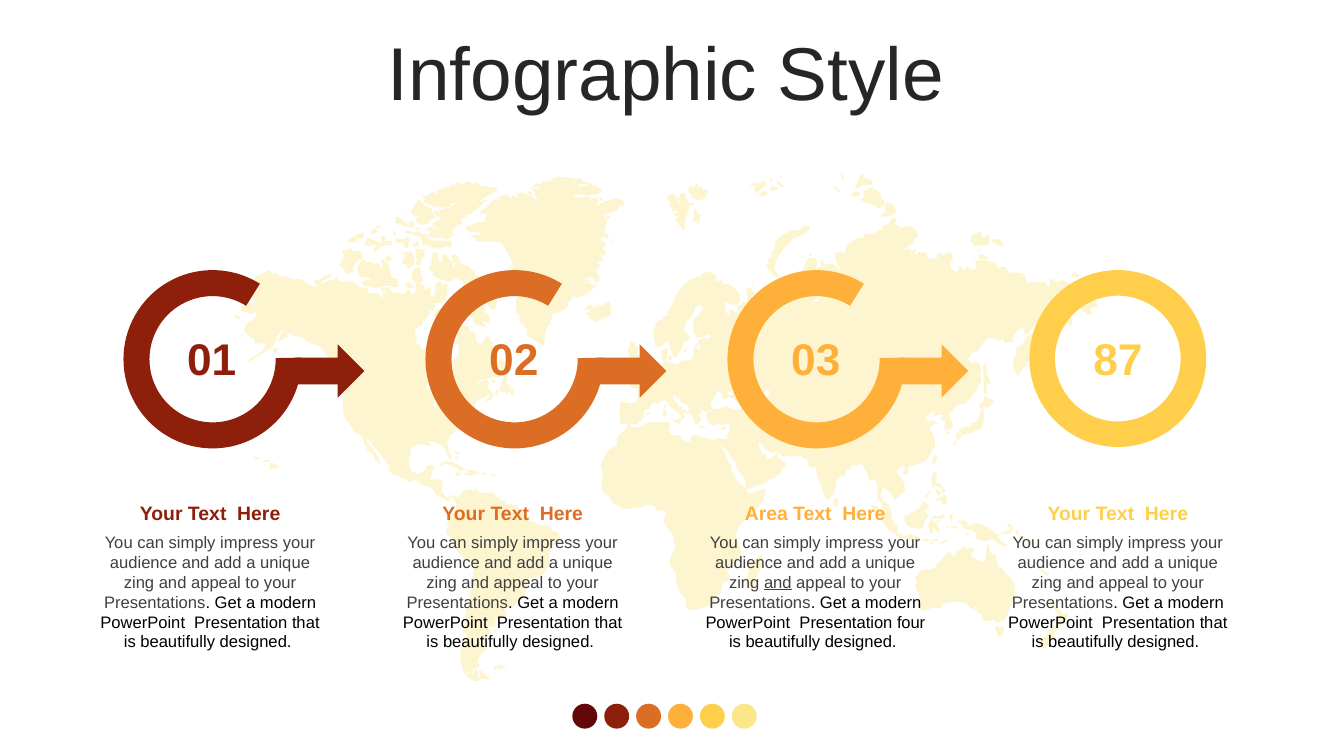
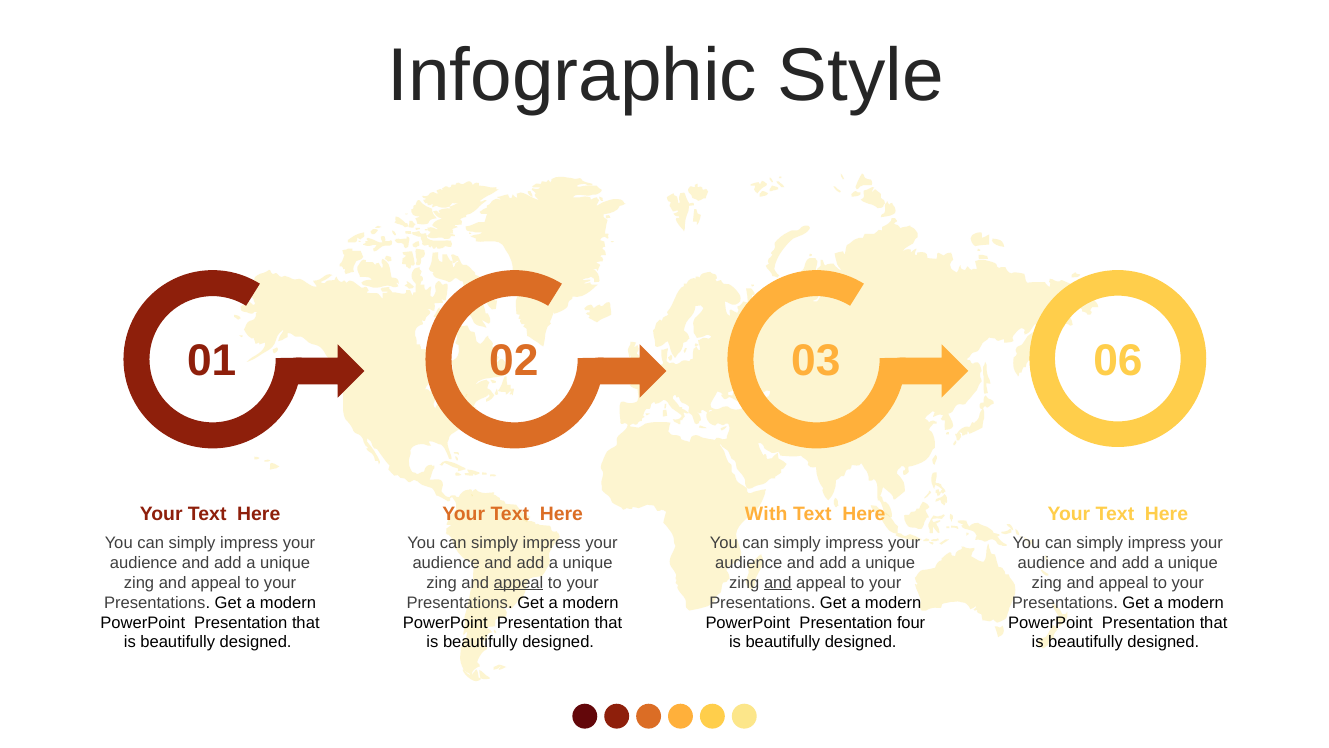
87: 87 -> 06
Area: Area -> With
appeal at (519, 582) underline: none -> present
